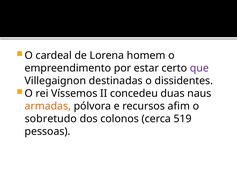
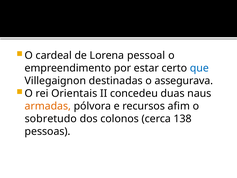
homem: homem -> pessoal
que colour: purple -> blue
dissidentes: dissidentes -> assegurava
Víssemos: Víssemos -> Orientais
519: 519 -> 138
